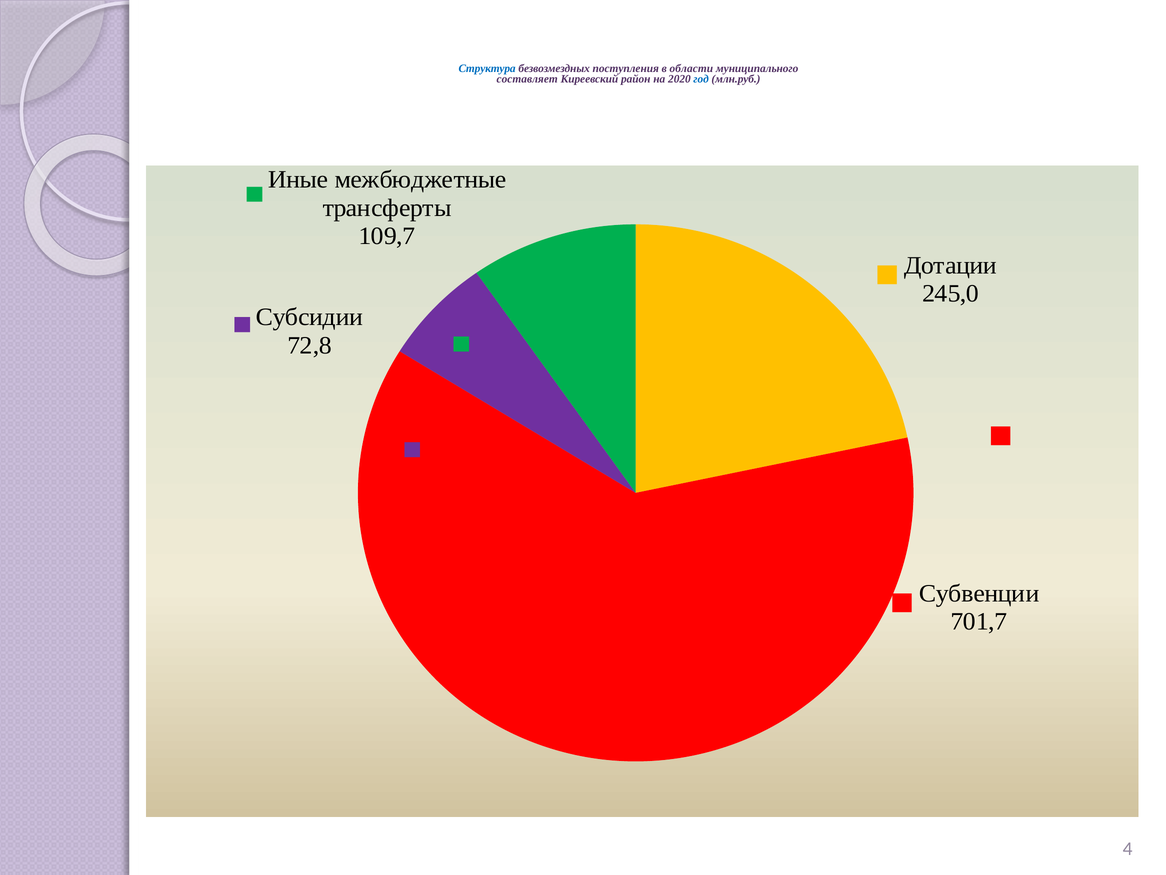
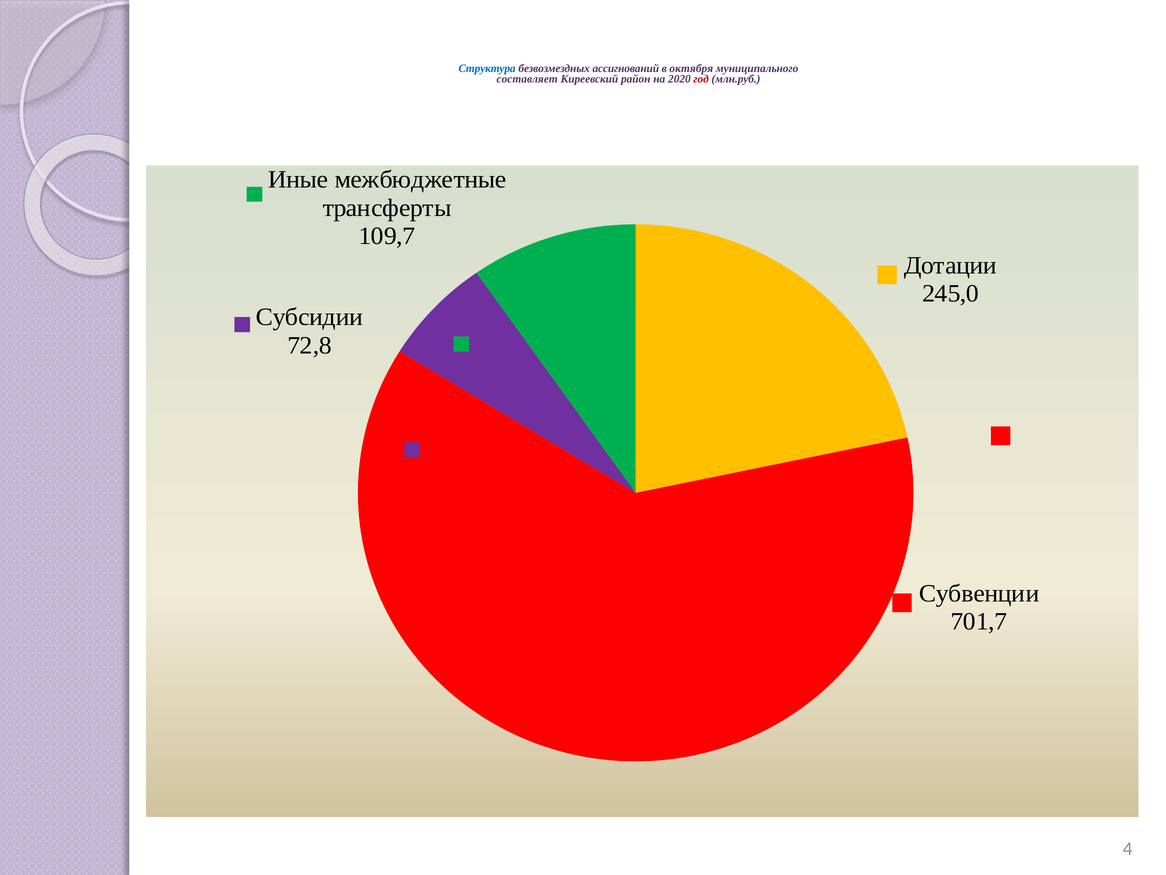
поступления: поступления -> ассигнований
области: области -> октября
год colour: blue -> red
